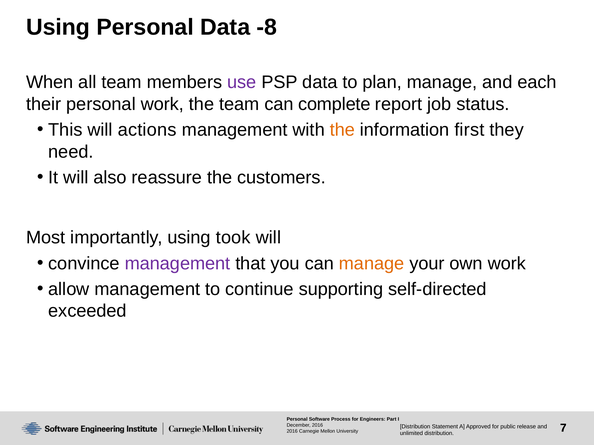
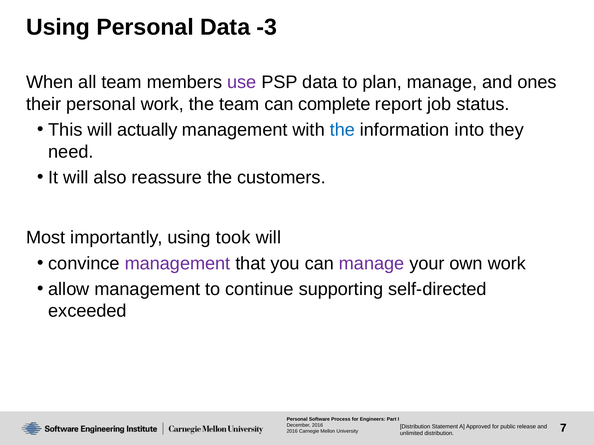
-8: -8 -> -3
each: each -> ones
actions: actions -> actually
the at (342, 130) colour: orange -> blue
first: first -> into
manage at (372, 264) colour: orange -> purple
